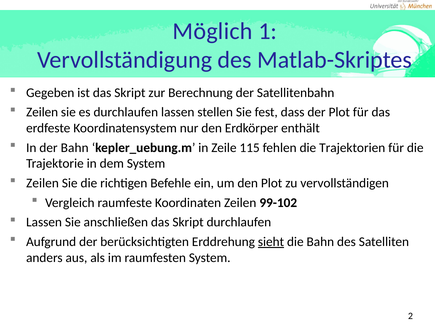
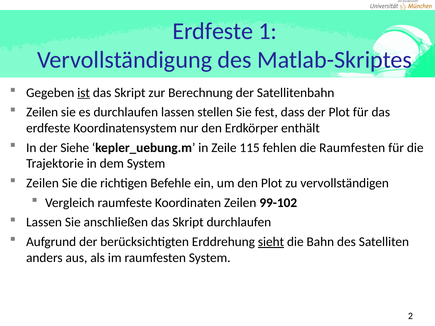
Möglich at (213, 31): Möglich -> Erdfeste
ist underline: none -> present
der Bahn: Bahn -> Siehe
die Trajektorien: Trajektorien -> Raumfesten
